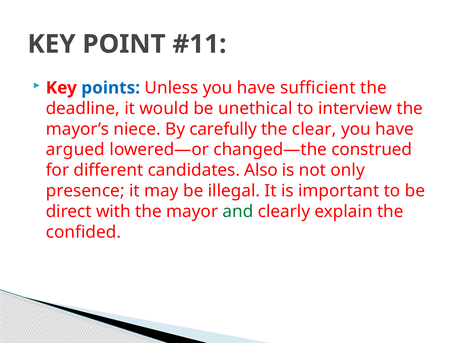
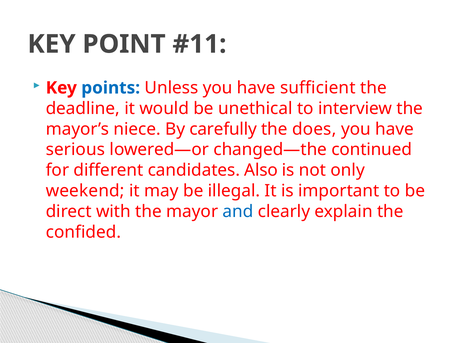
clear: clear -> does
argued: argued -> serious
construed: construed -> continued
presence: presence -> weekend
and colour: green -> blue
